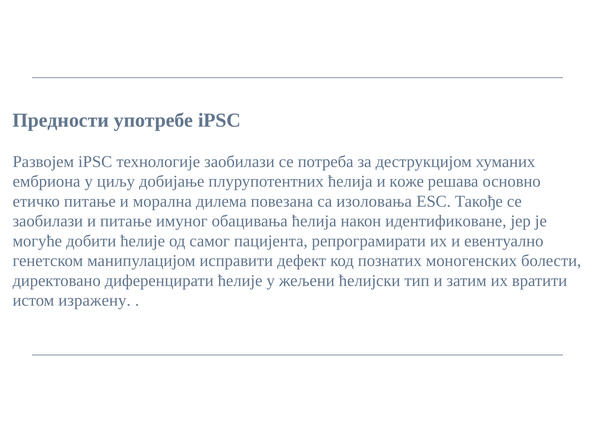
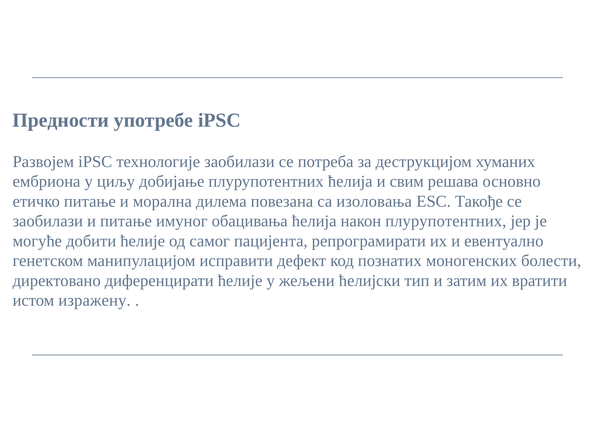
коже: коже -> свим
након идентификоване: идентификоване -> плурупотентних
